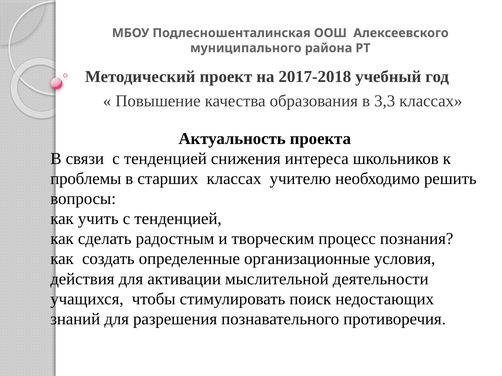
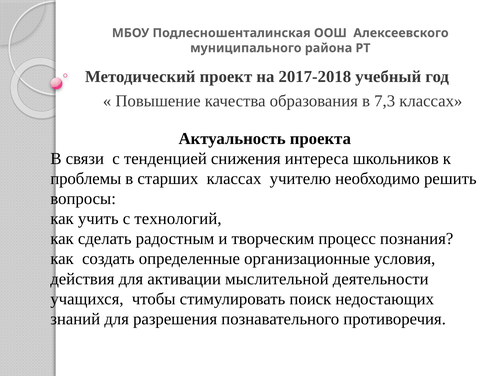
3,3: 3,3 -> 7,3
учить с тенденцией: тенденцией -> технологий
